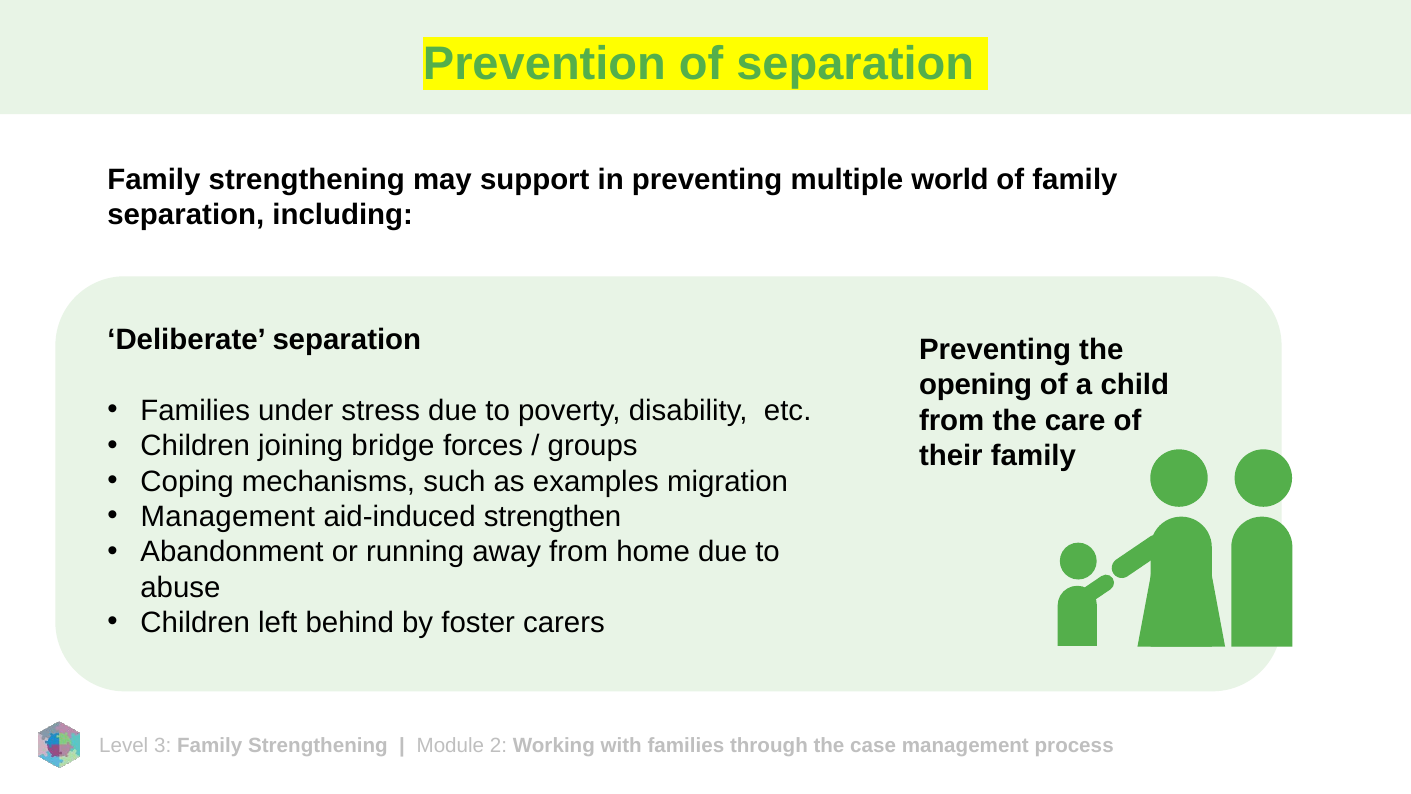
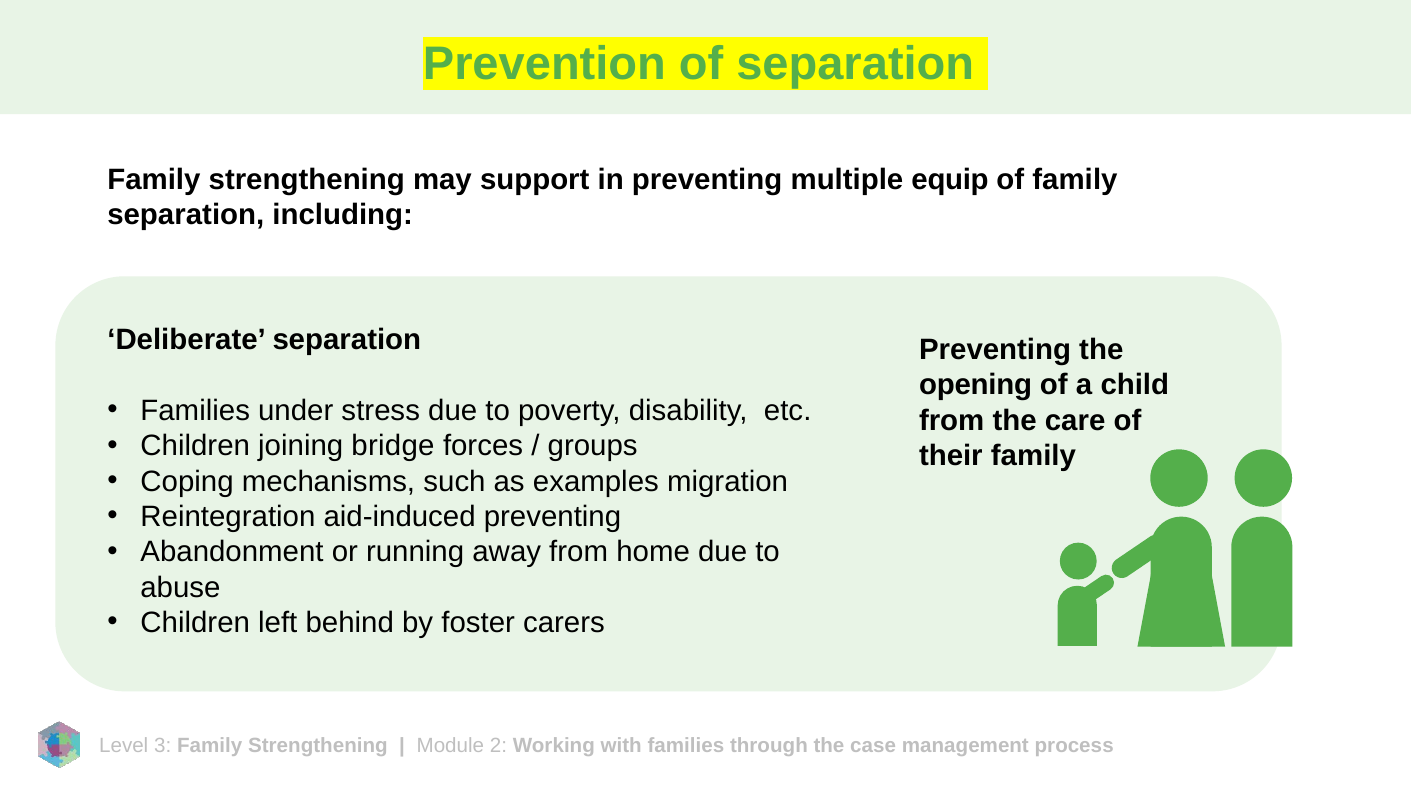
world: world -> equip
Management at (228, 517): Management -> Reintegration
aid-induced strengthen: strengthen -> preventing
